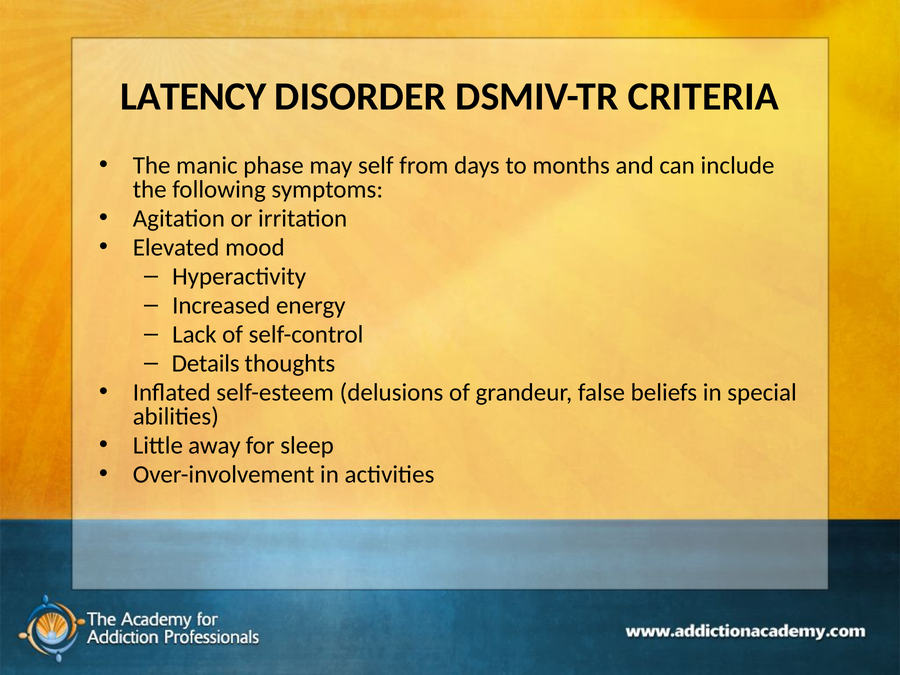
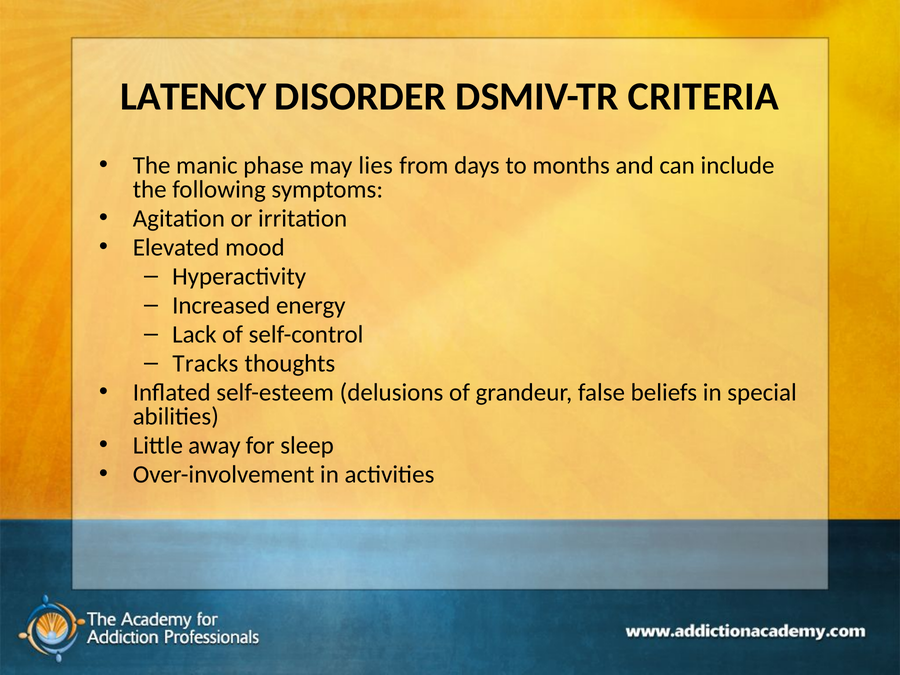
self: self -> lies
Details: Details -> Tracks
